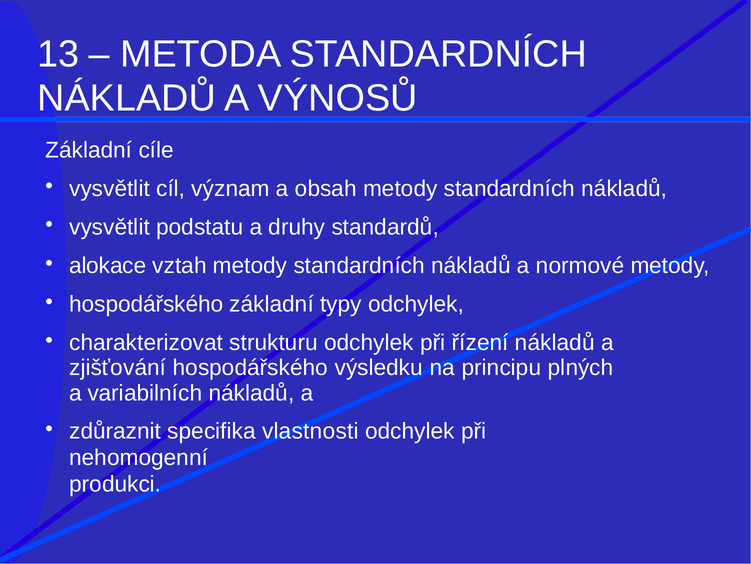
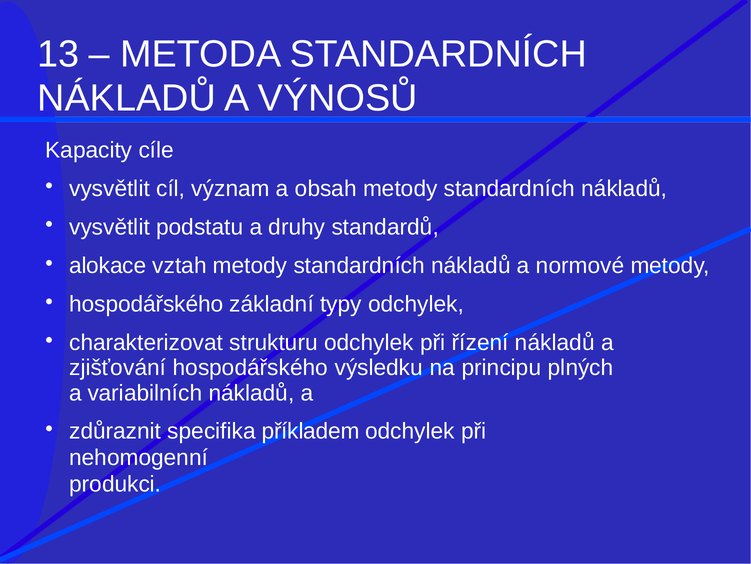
Základní at (89, 150): Základní -> Kapacity
vlastnosti: vlastnosti -> příkladem
